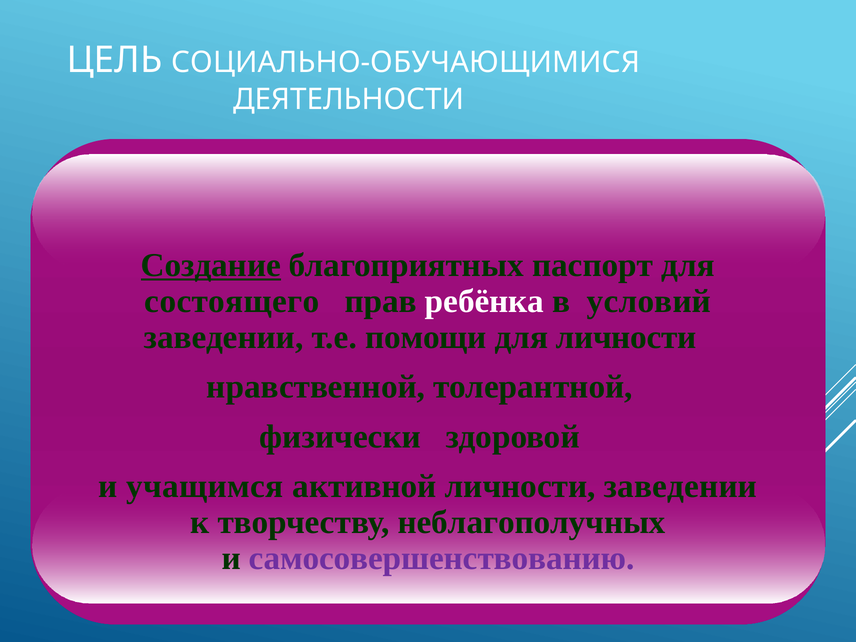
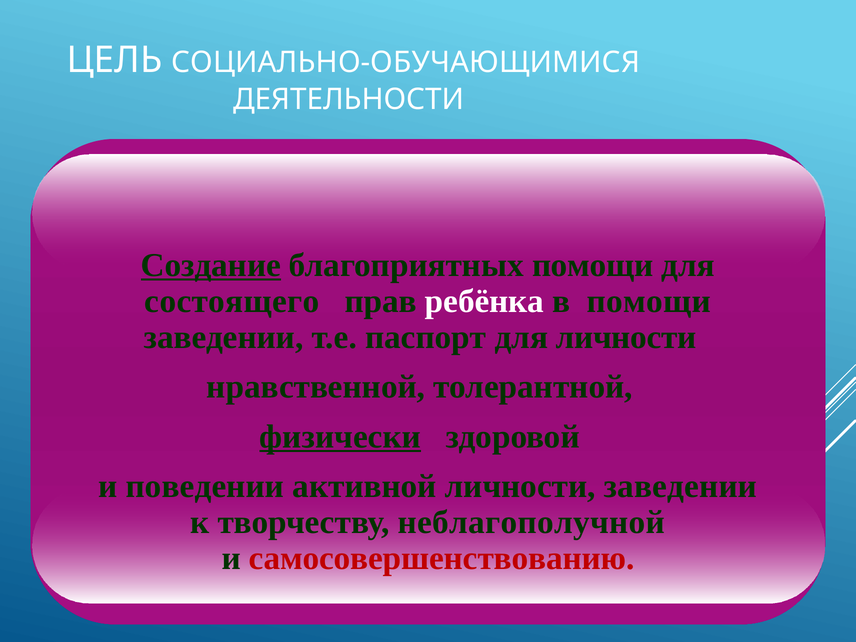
благоприятных паспорт: паспорт -> помощи
в условий: условий -> помощи
помощи: помощи -> паспорт
физически underline: none -> present
учащимся: учащимся -> поведении
неблагополучных: неблагополучных -> неблагополучной
самосовершенствованию colour: purple -> red
